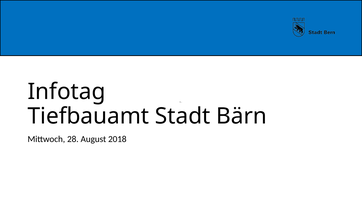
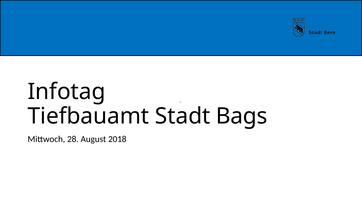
Bärn: Bärn -> Bags
